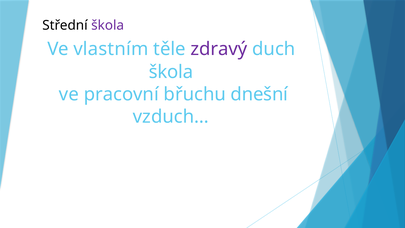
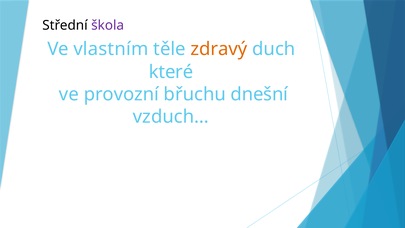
zdravý colour: purple -> orange
škola at (171, 72): škola -> které
pracovní: pracovní -> provozní
